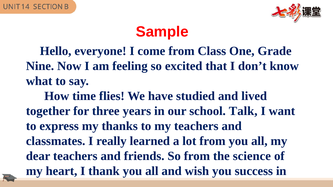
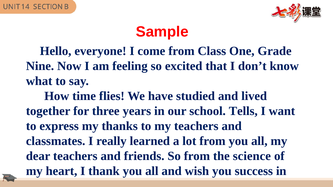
Talk: Talk -> Tells
